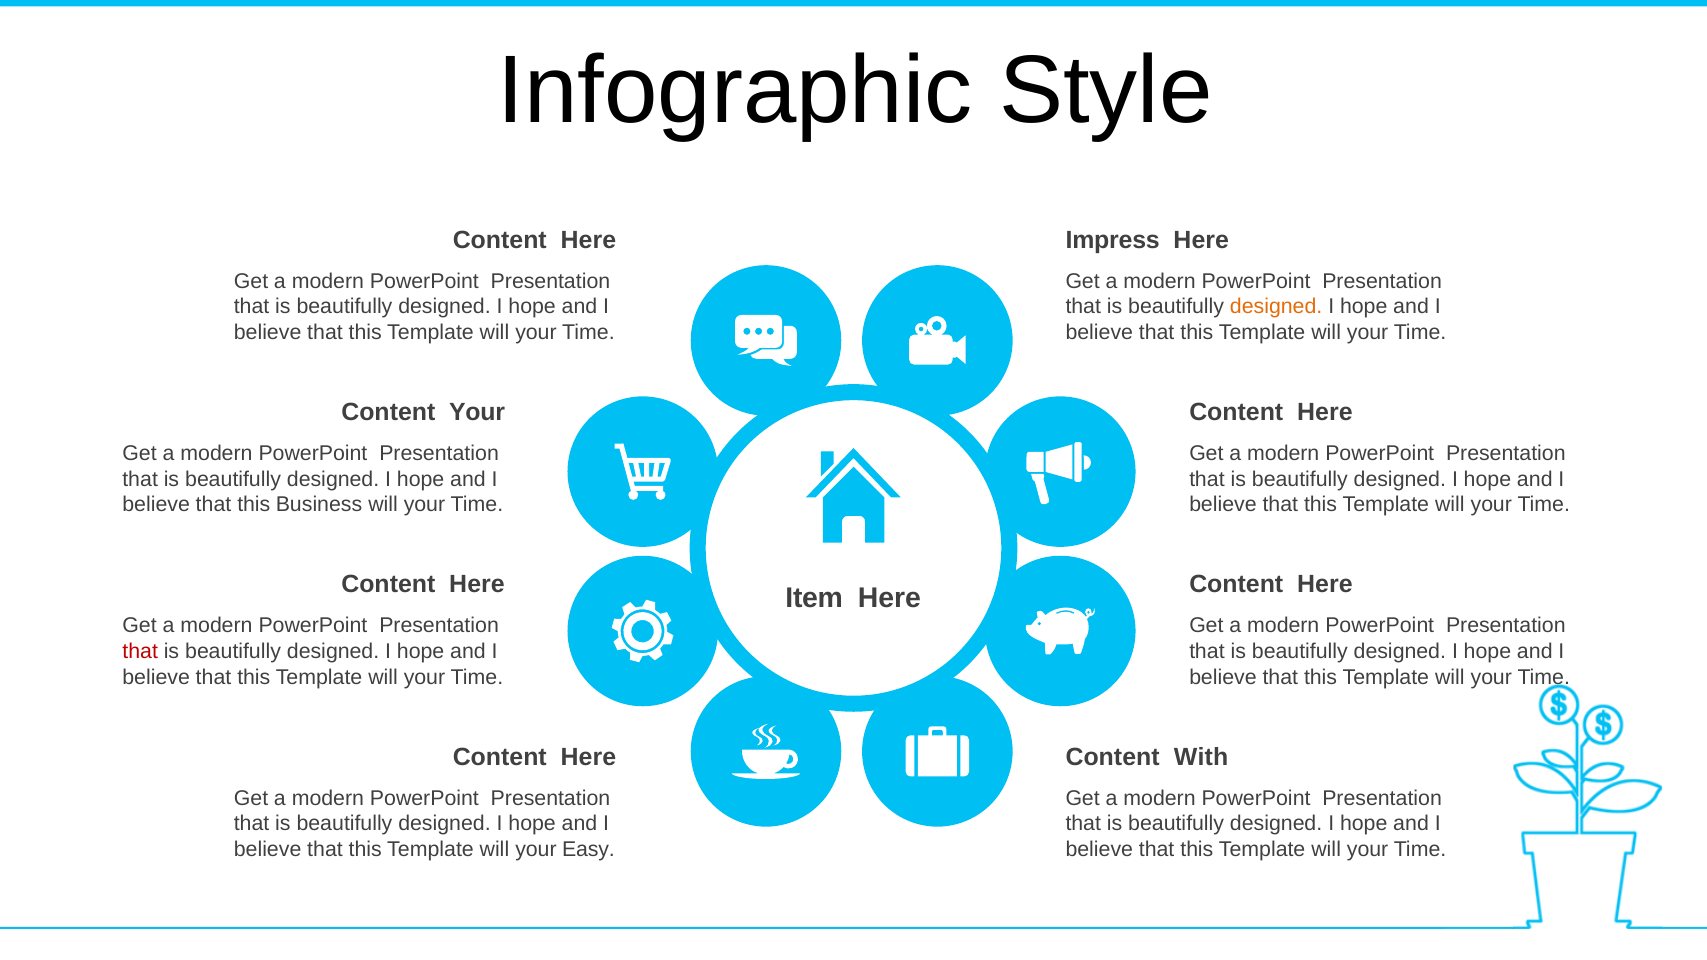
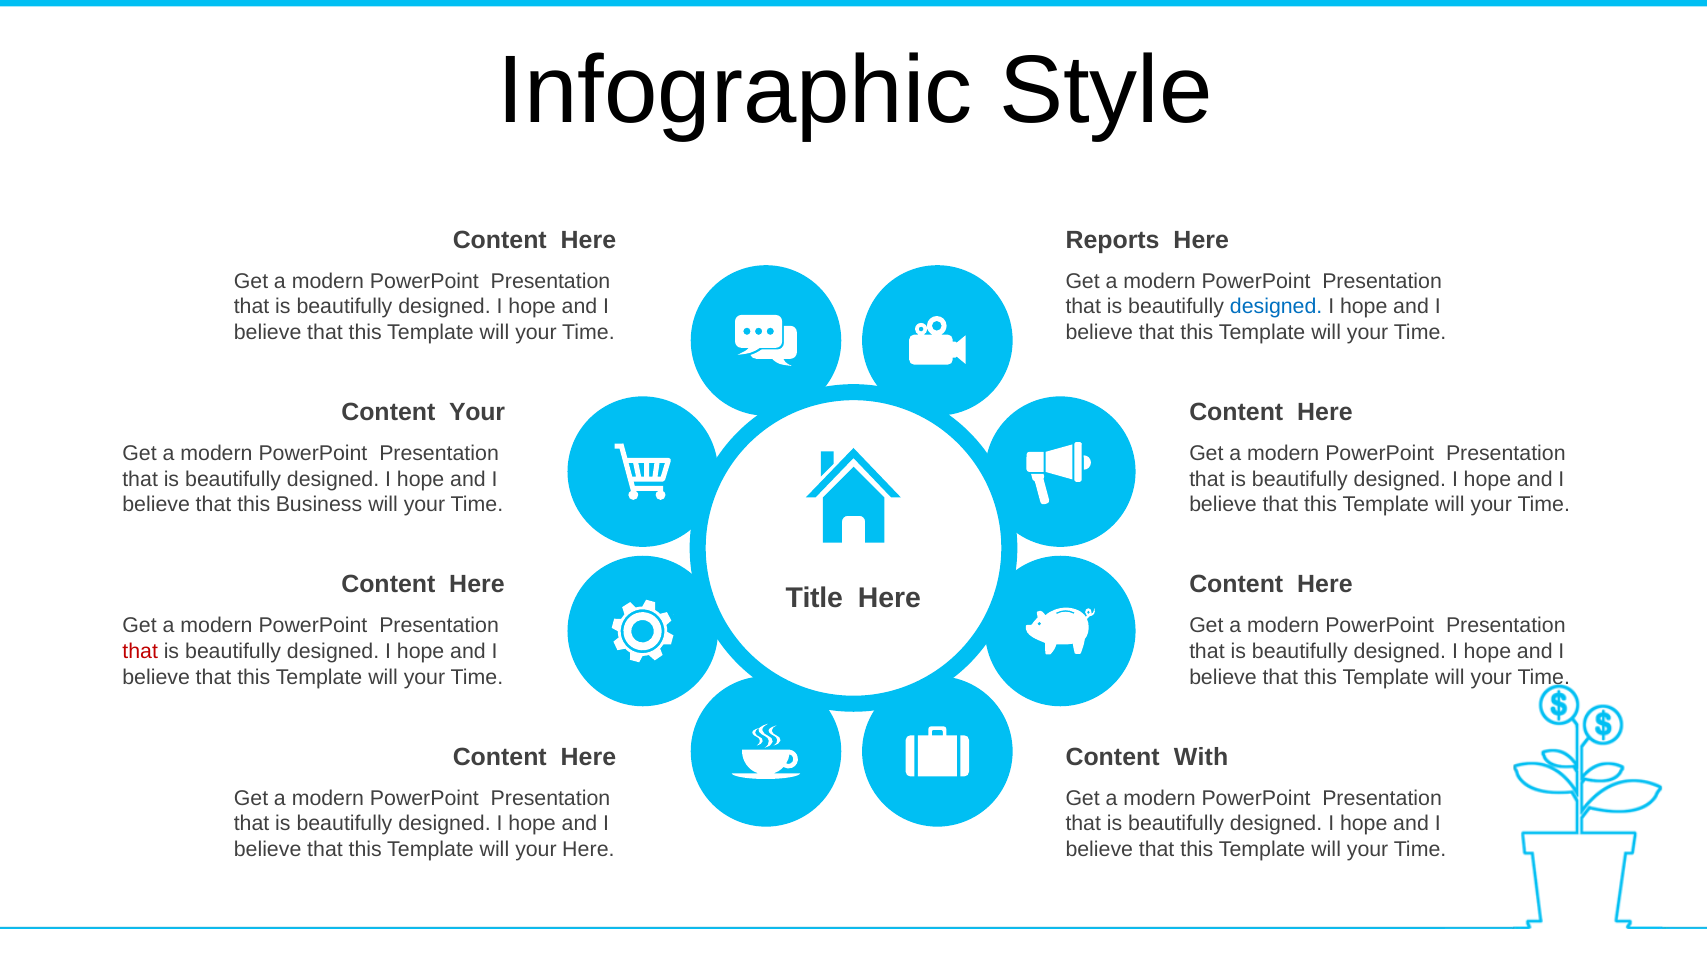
Impress: Impress -> Reports
designed at (1276, 307) colour: orange -> blue
Item: Item -> Title
your Easy: Easy -> Here
